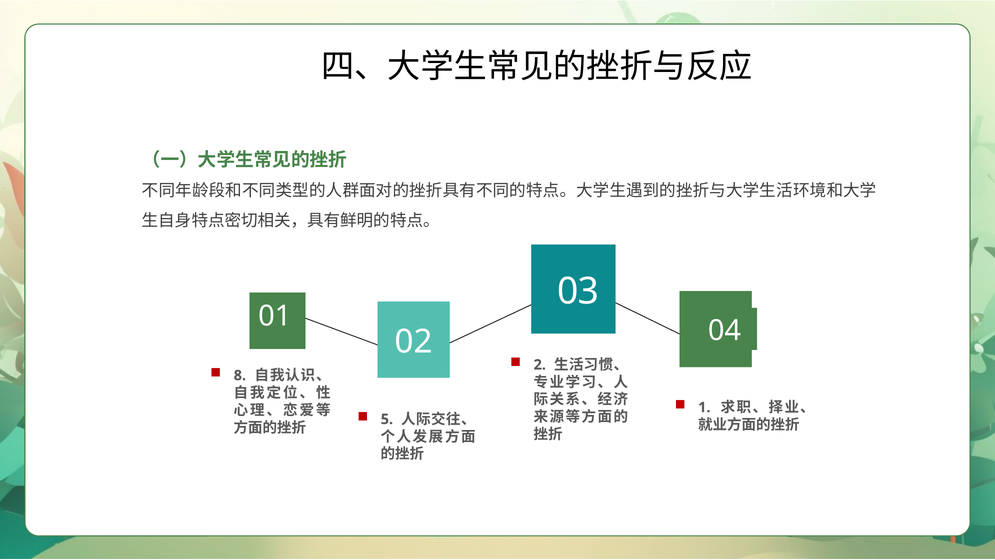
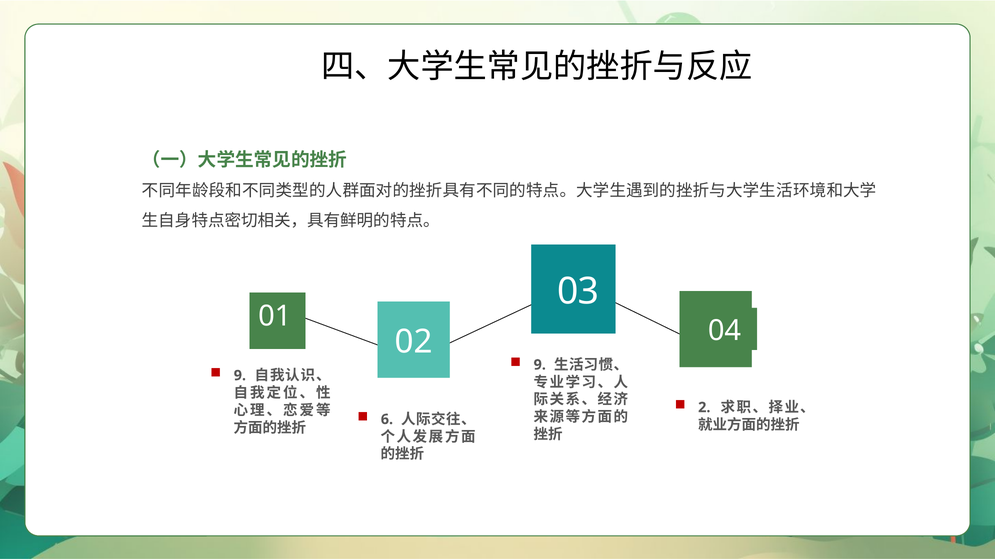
2 at (540, 365): 2 -> 9
8 at (240, 375): 8 -> 9
1: 1 -> 2
5: 5 -> 6
